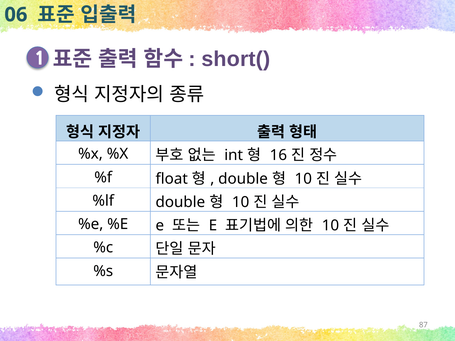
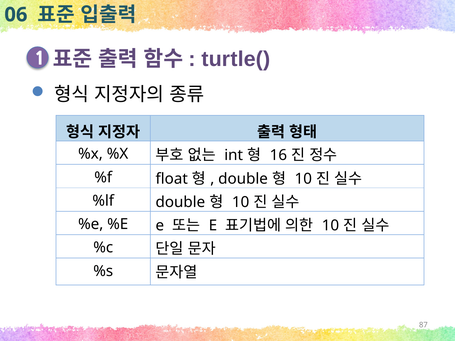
short(: short( -> turtle(
